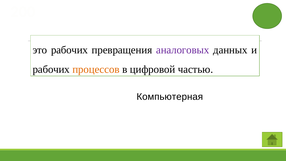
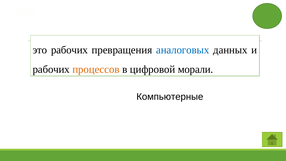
аналоговых colour: purple -> blue
частью: частью -> морали
Компьютерная: Компьютерная -> Компьютерные
